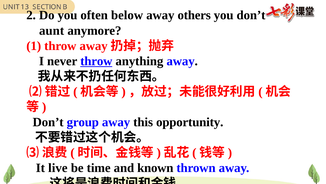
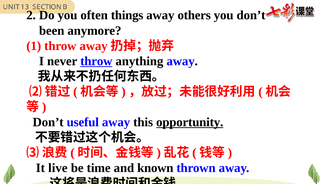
below: below -> things
aunt: aunt -> been
group: group -> useful
opportunity underline: none -> present
